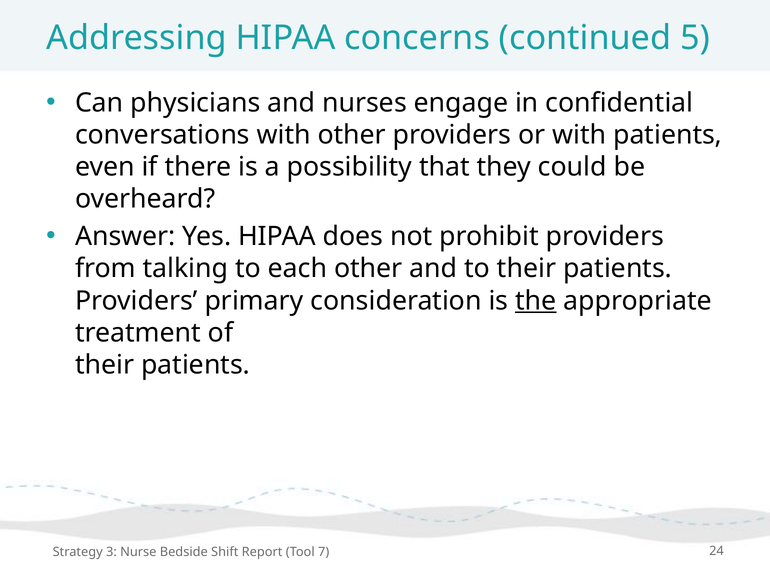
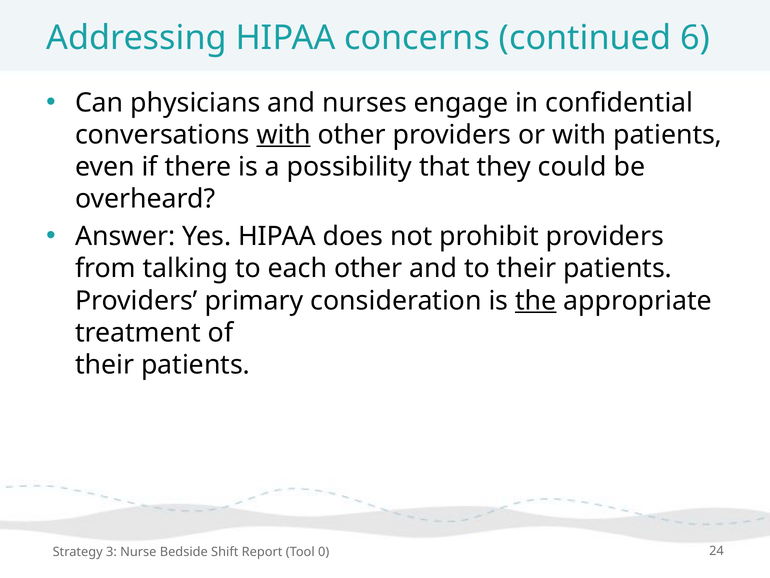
5: 5 -> 6
with at (284, 135) underline: none -> present
7: 7 -> 0
